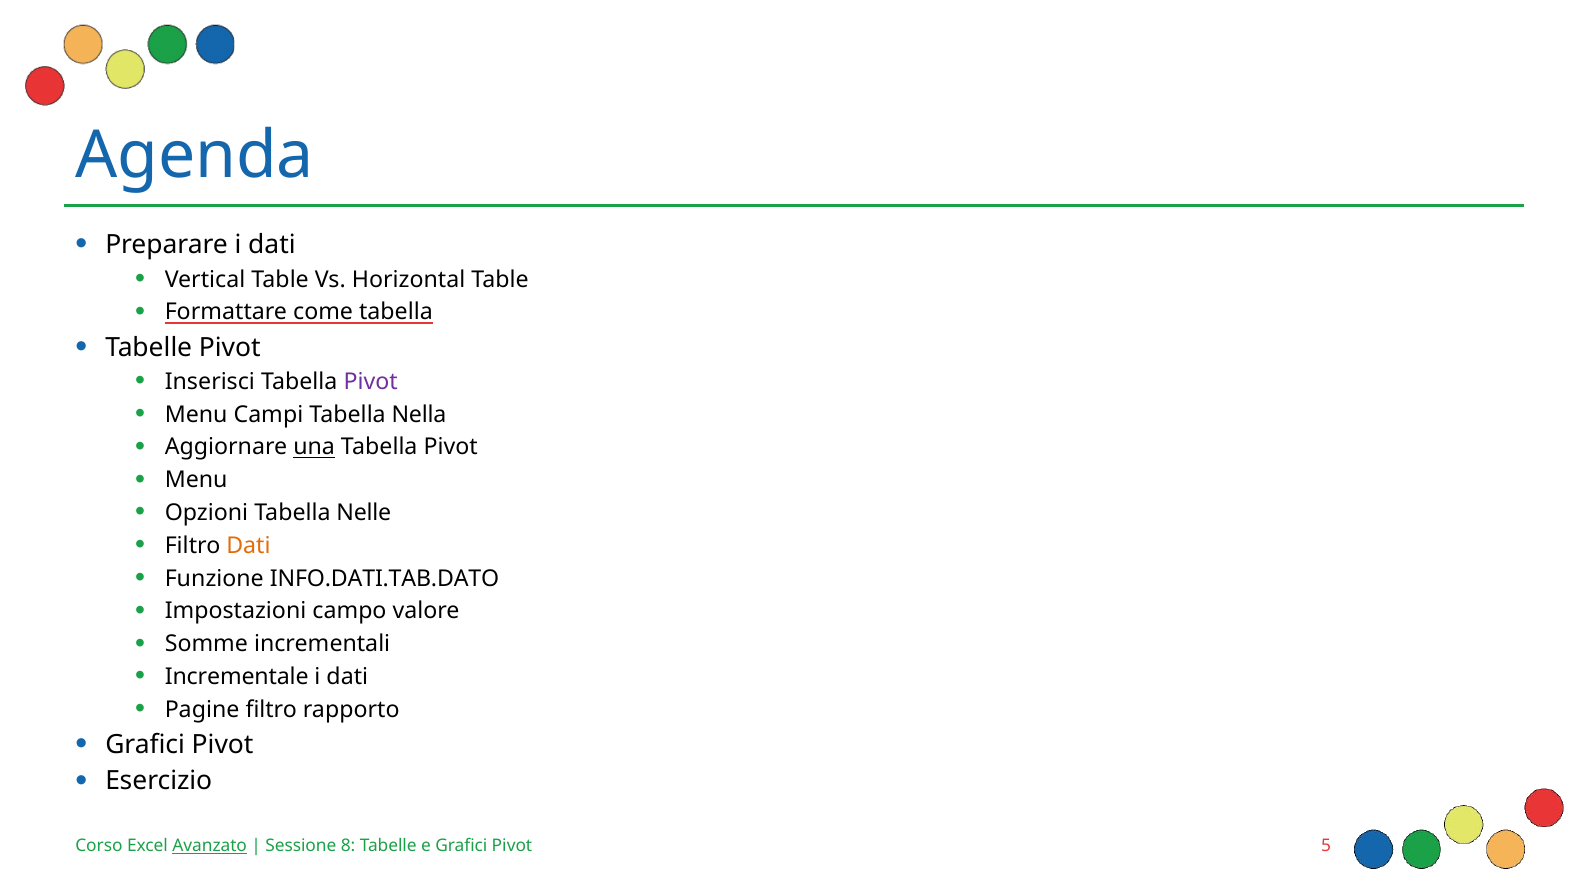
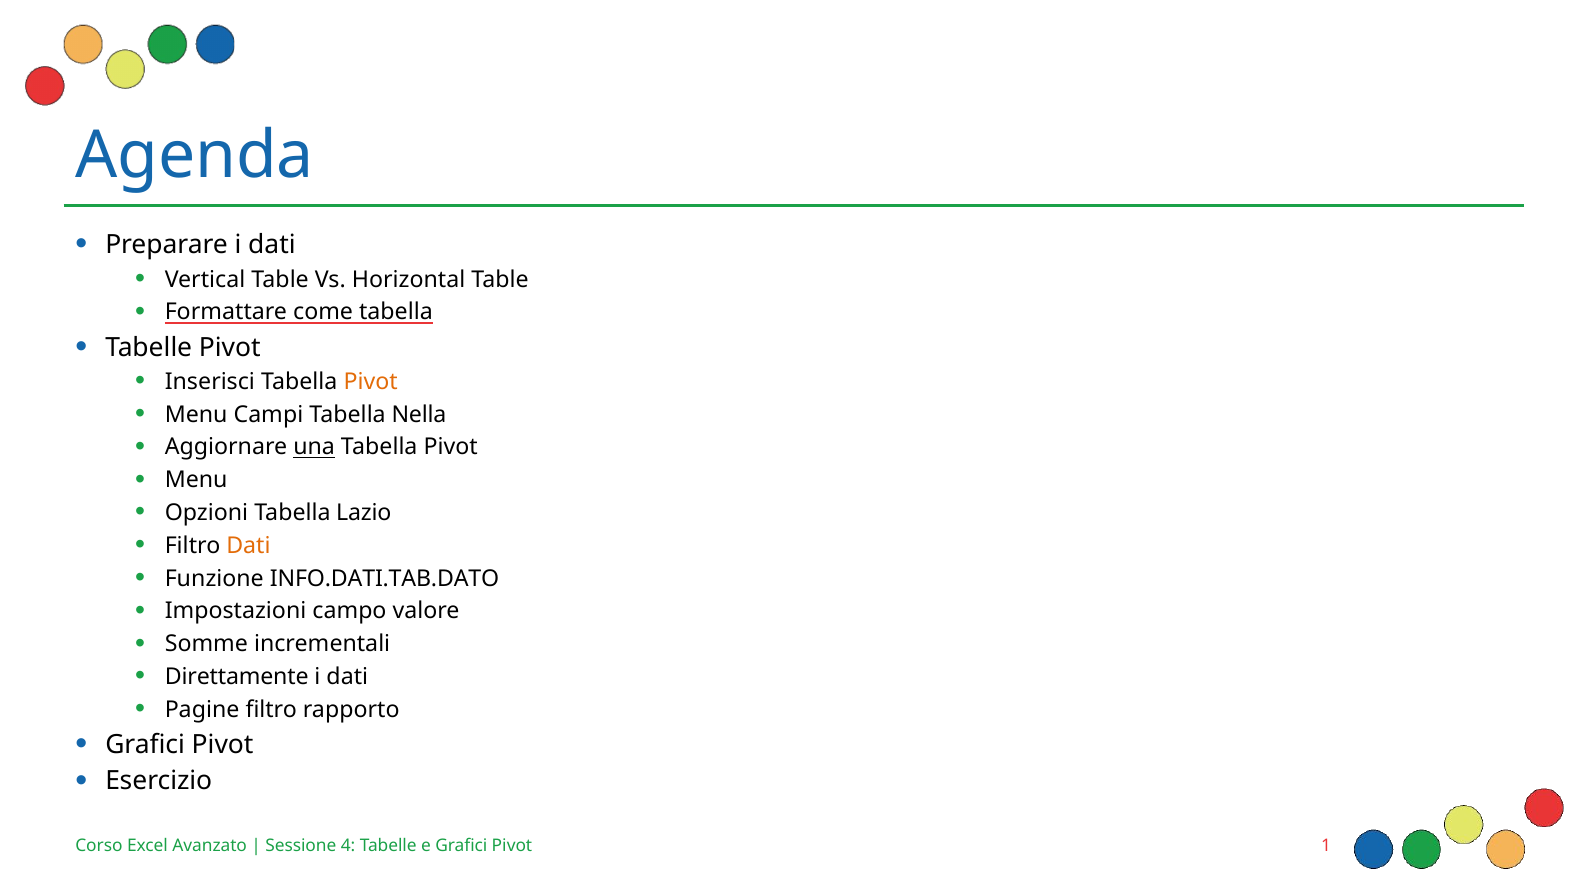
Pivot at (371, 382) colour: purple -> orange
Nelle: Nelle -> Lazio
Incrementale: Incrementale -> Direttamente
Avanzato underline: present -> none
8: 8 -> 4
5: 5 -> 1
